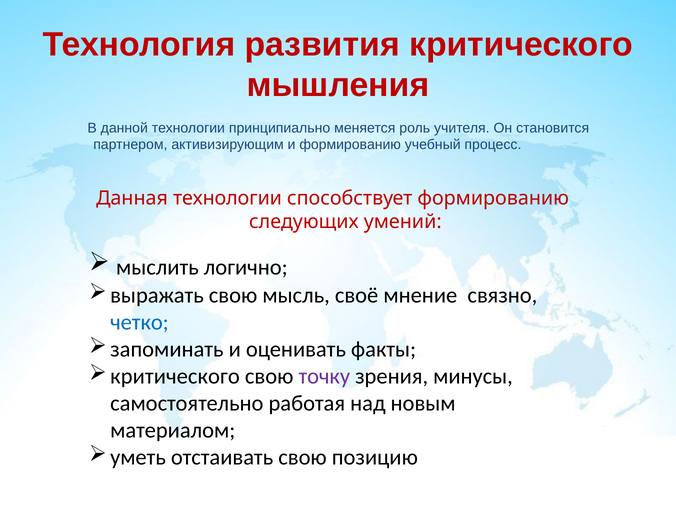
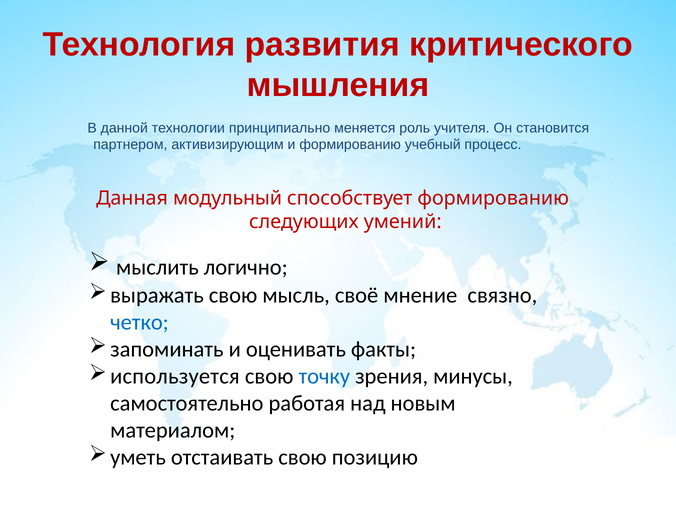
Данная технологии: технологии -> модульный
критического at (175, 376): критического -> используется
точку colour: purple -> blue
